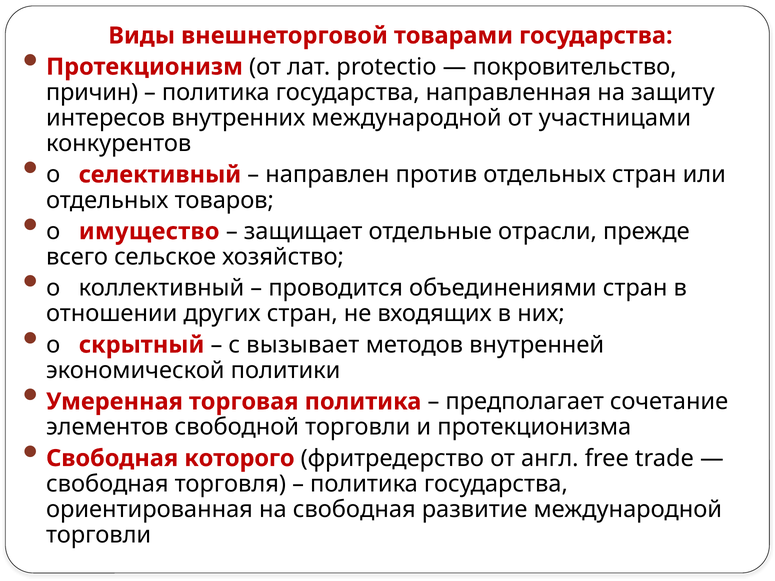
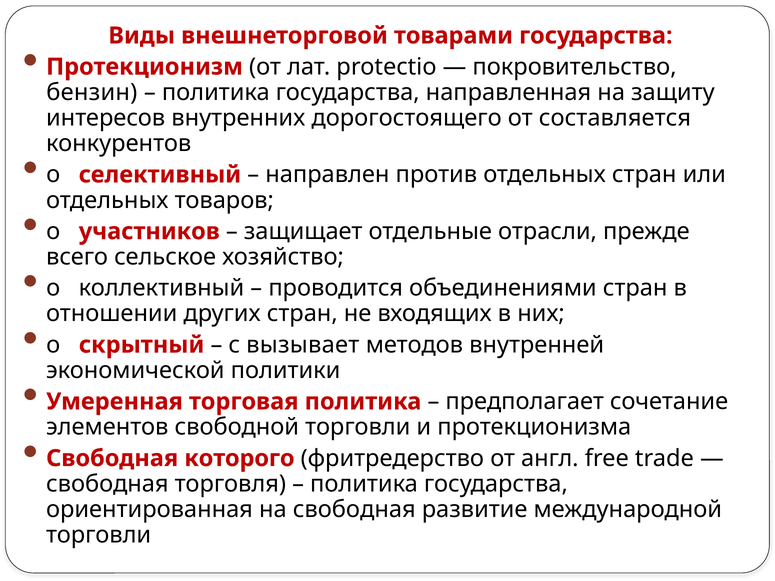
причин: причин -> бензин
внутренних международной: международной -> дорогостоящего
участницами: участницами -> составляется
имущество: имущество -> участников
